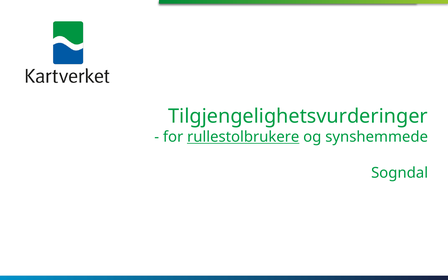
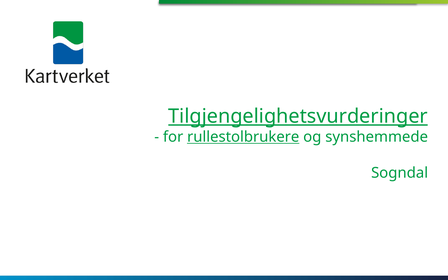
Tilgjengelighetsvurderinger underline: none -> present
